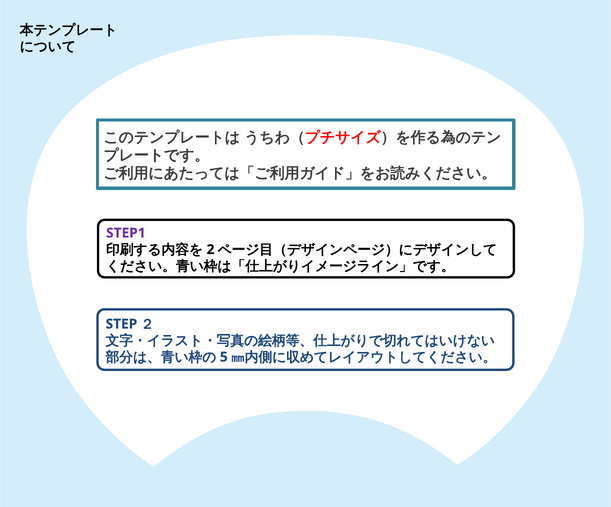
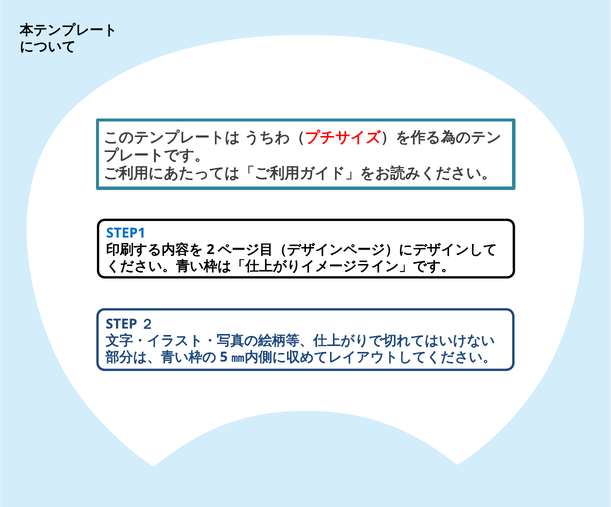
STEP1 colour: purple -> blue
